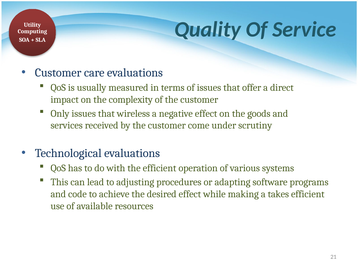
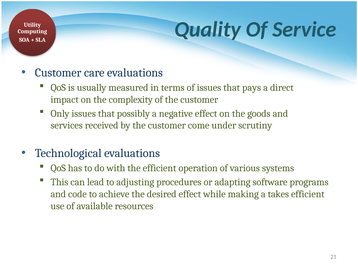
offer: offer -> pays
wireless: wireless -> possibly
